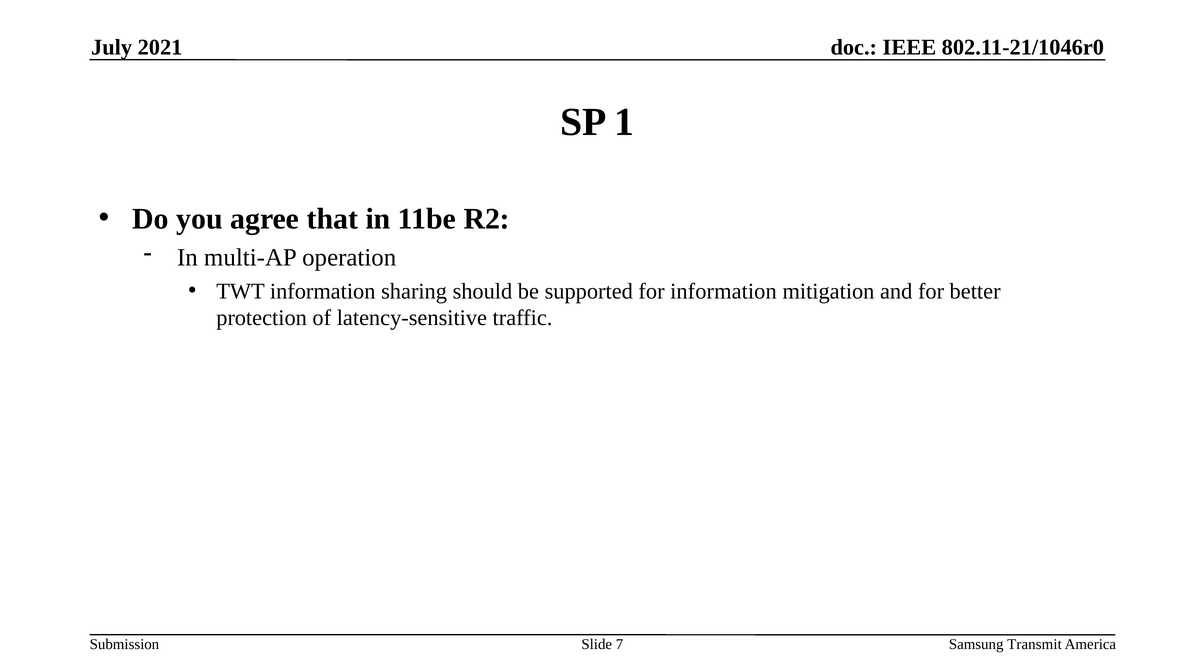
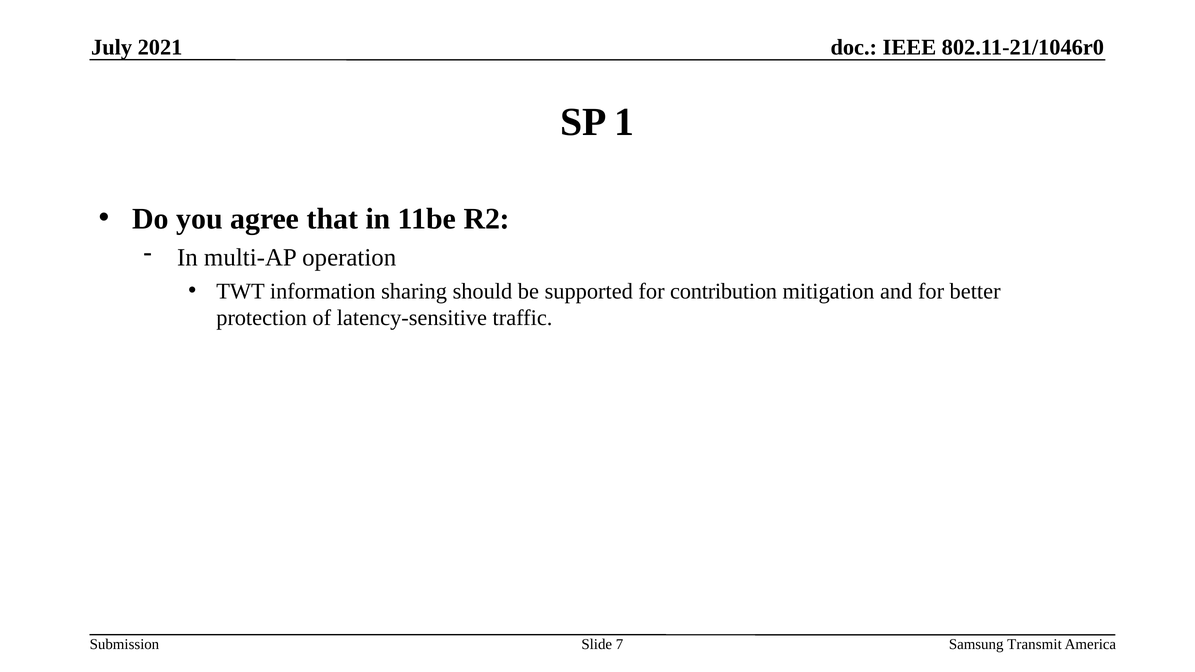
for information: information -> contribution
